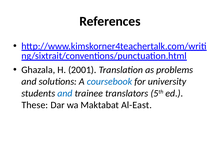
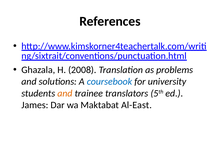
2001: 2001 -> 2008
and at (65, 93) colour: blue -> orange
These: These -> James
